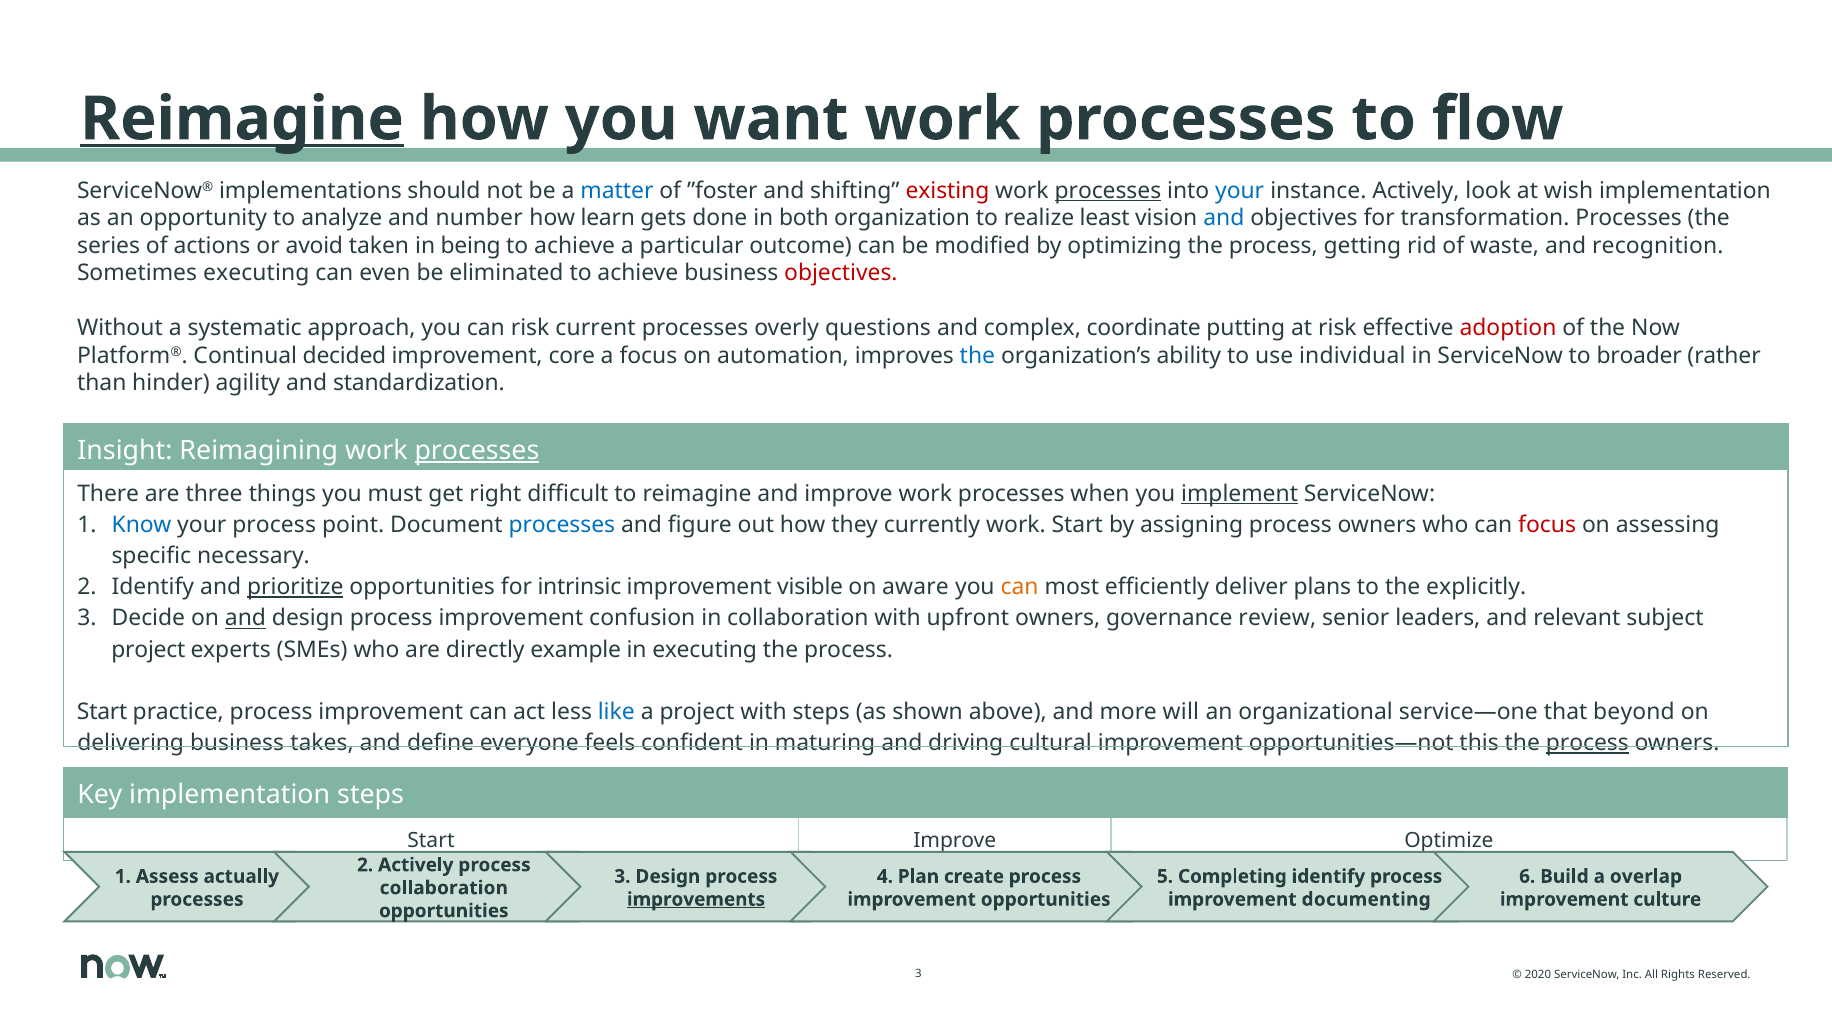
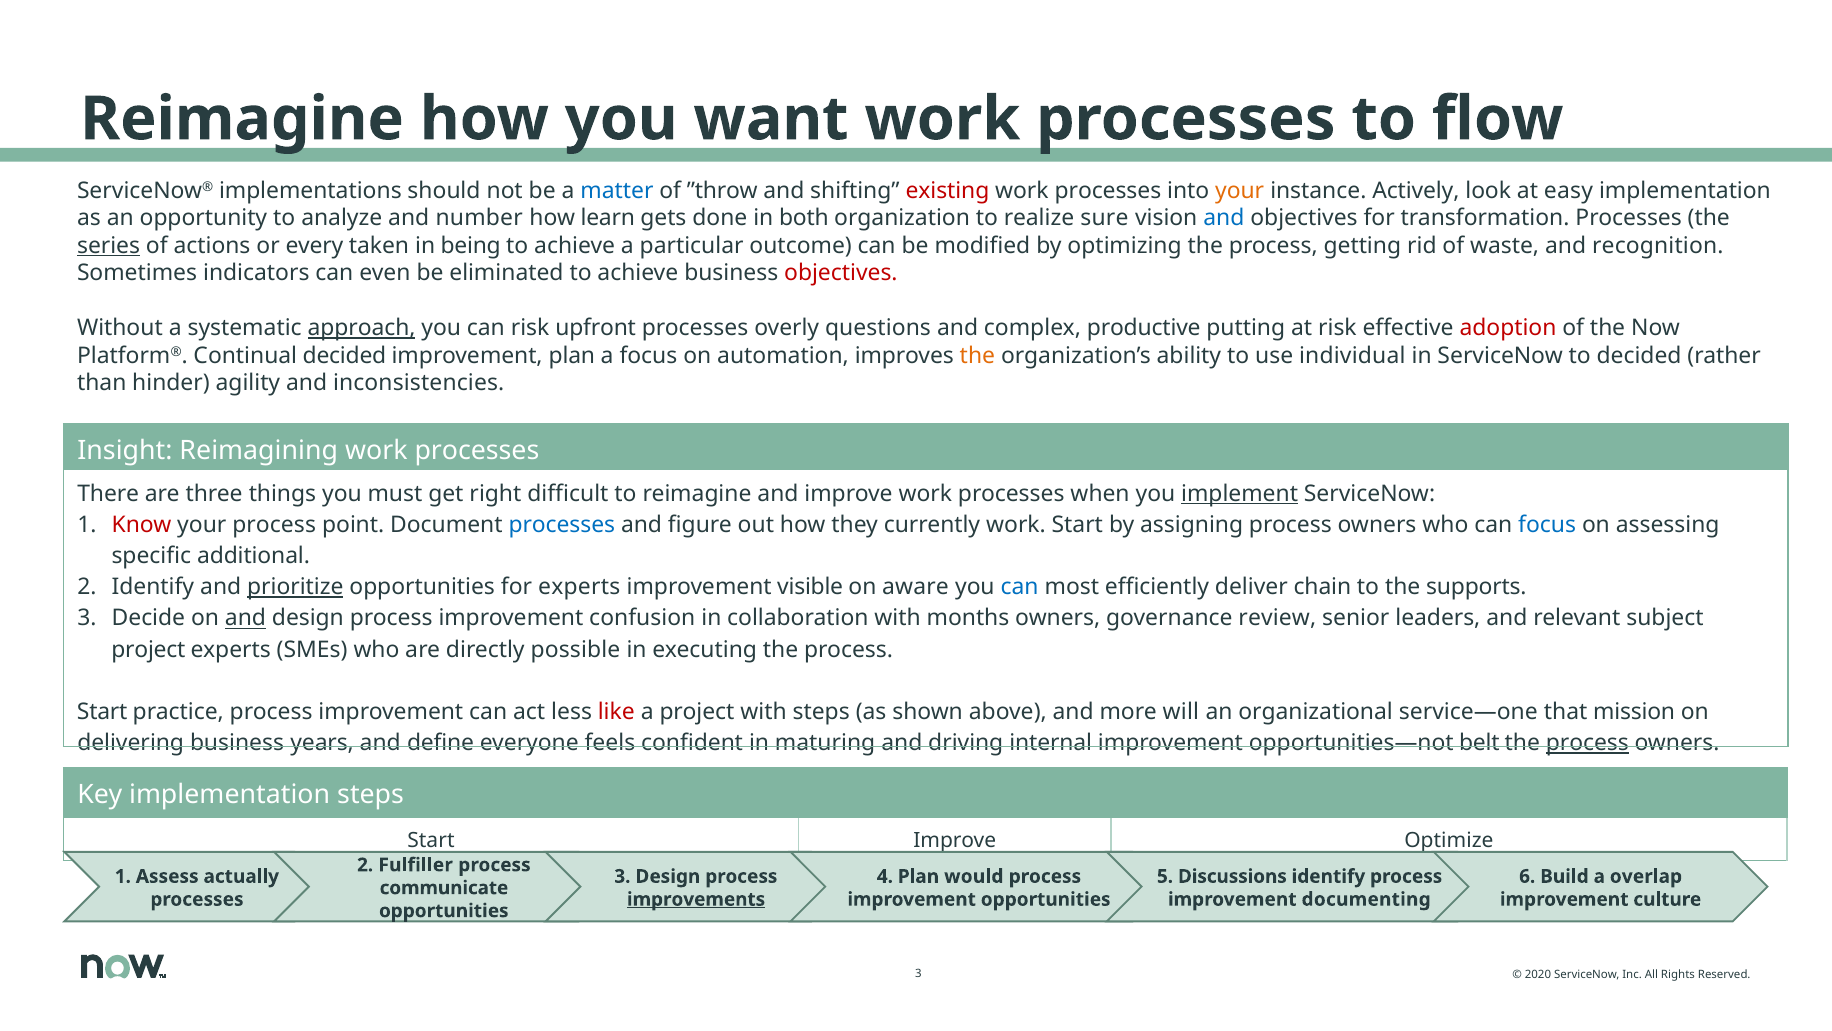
Reimagine at (242, 119) underline: present -> none
”foster: ”foster -> ”throw
processes at (1108, 191) underline: present -> none
your at (1240, 191) colour: blue -> orange
wish: wish -> easy
least: least -> sure
series underline: none -> present
avoid: avoid -> every
Sometimes executing: executing -> indicators
approach underline: none -> present
current: current -> upfront
coordinate: coordinate -> productive
improvement core: core -> plan
the at (977, 356) colour: blue -> orange
to broader: broader -> decided
standardization: standardization -> inconsistencies
processes at (477, 451) underline: present -> none
Know colour: blue -> red
focus at (1547, 525) colour: red -> blue
necessary: necessary -> additional
for intrinsic: intrinsic -> experts
can at (1020, 587) colour: orange -> blue
plans: plans -> chain
explicitly: explicitly -> supports
upfront: upfront -> months
example: example -> possible
like colour: blue -> red
beyond: beyond -> mission
takes: takes -> years
cultural: cultural -> internal
this: this -> belt
2 Actively: Actively -> Fulfiller
create: create -> would
Completing: Completing -> Discussions
collaboration at (444, 888): collaboration -> communicate
